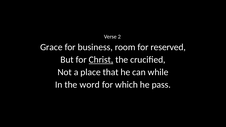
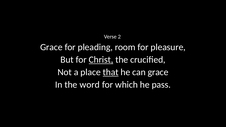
business: business -> pleading
reserved: reserved -> pleasure
that underline: none -> present
can while: while -> grace
